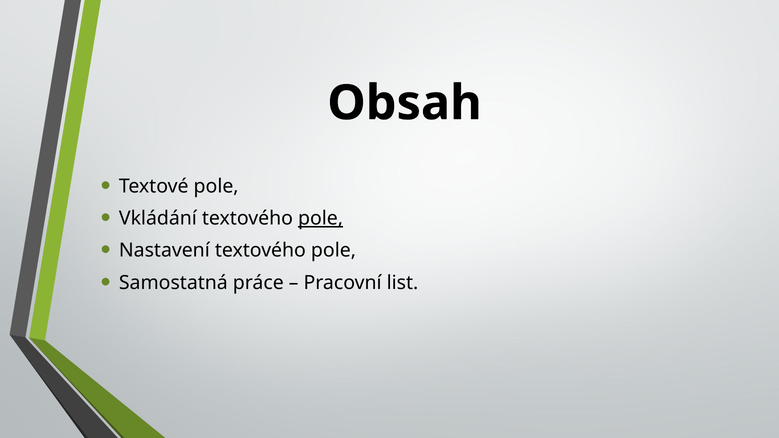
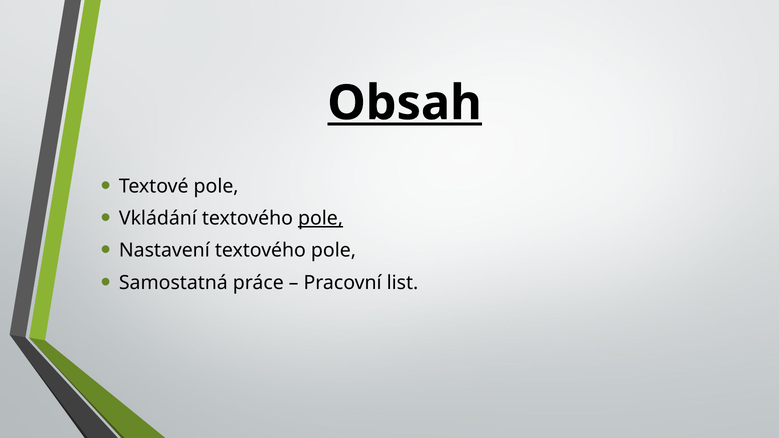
Obsah underline: none -> present
